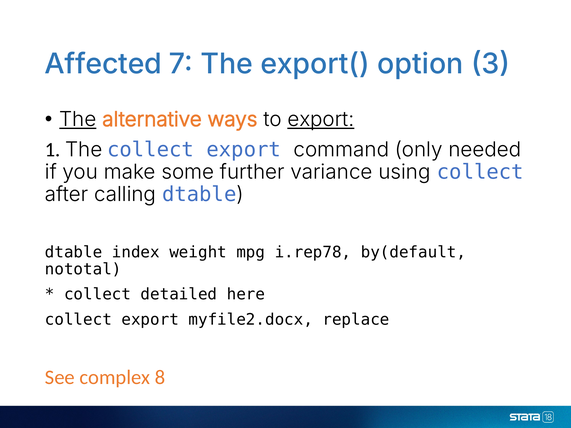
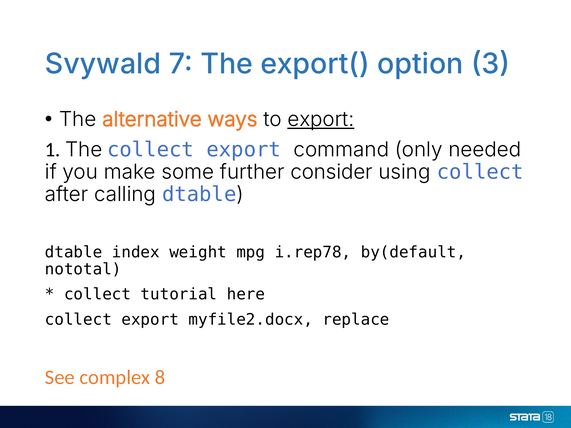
Affected: Affected -> Svywald
The at (78, 119) underline: present -> none
variance: variance -> consider
detailed: detailed -> tutorial
